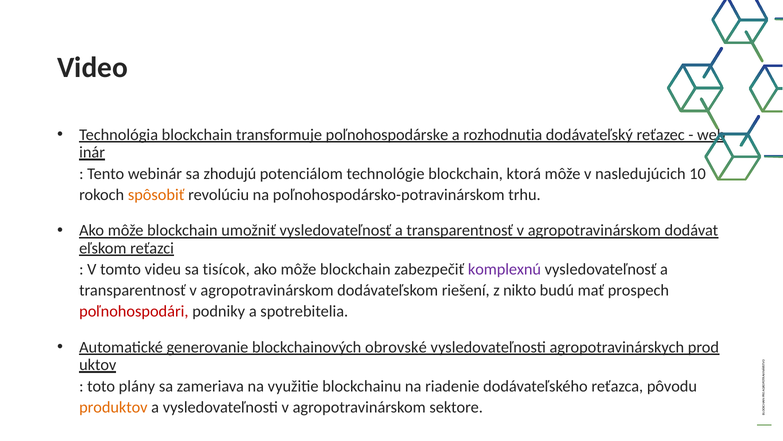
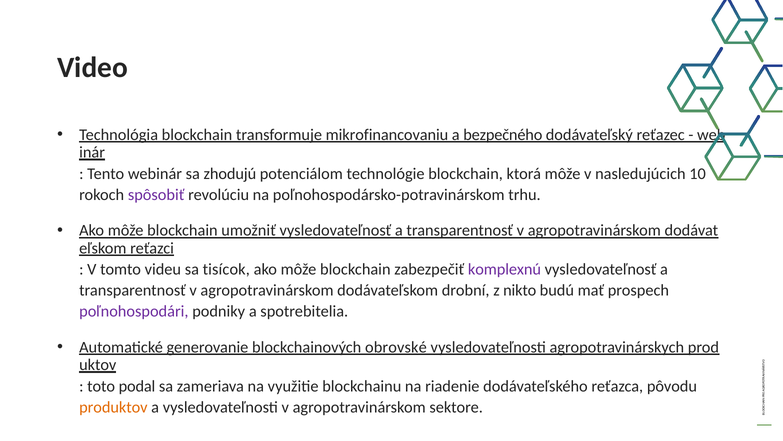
poľnohospodárske: poľnohospodárske -> mikrofinancovaniu
rozhodnutia: rozhodnutia -> bezpečného
spôsobiť colour: orange -> purple
riešení: riešení -> drobní
poľnohospodári colour: red -> purple
plány: plány -> podal
